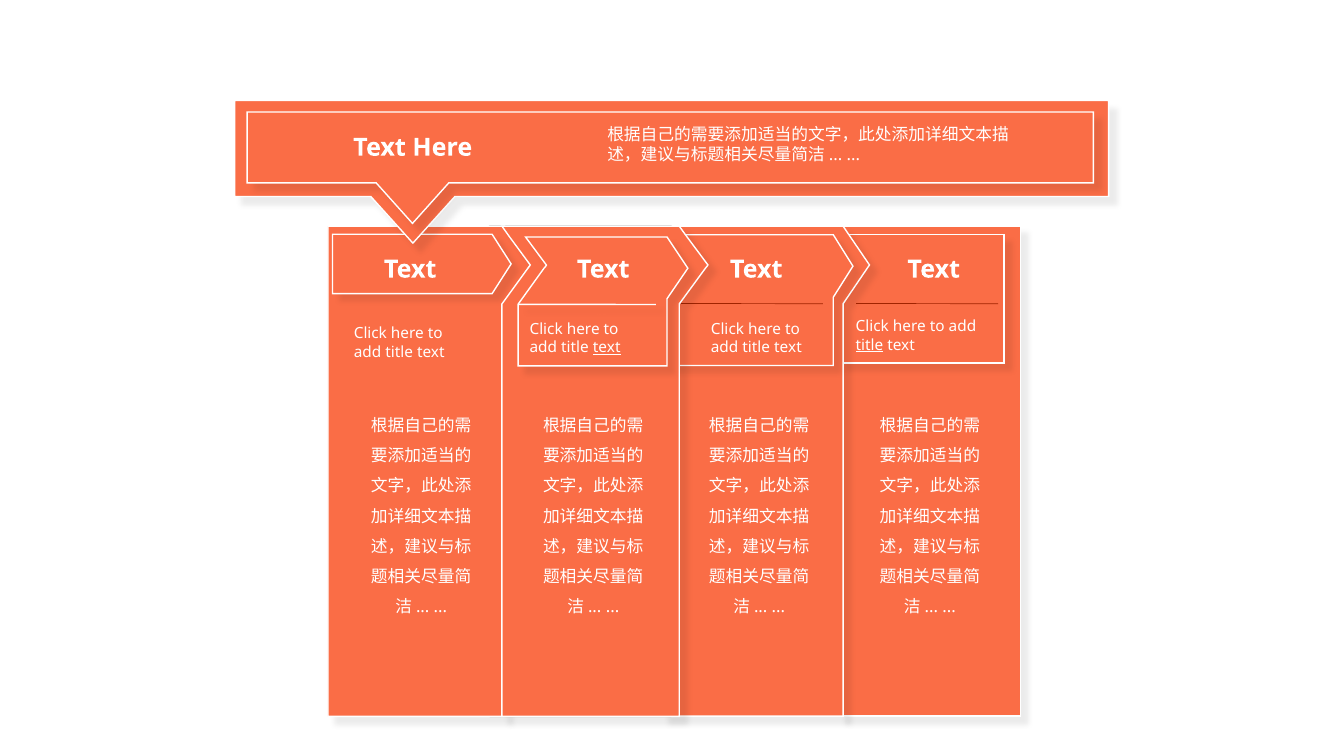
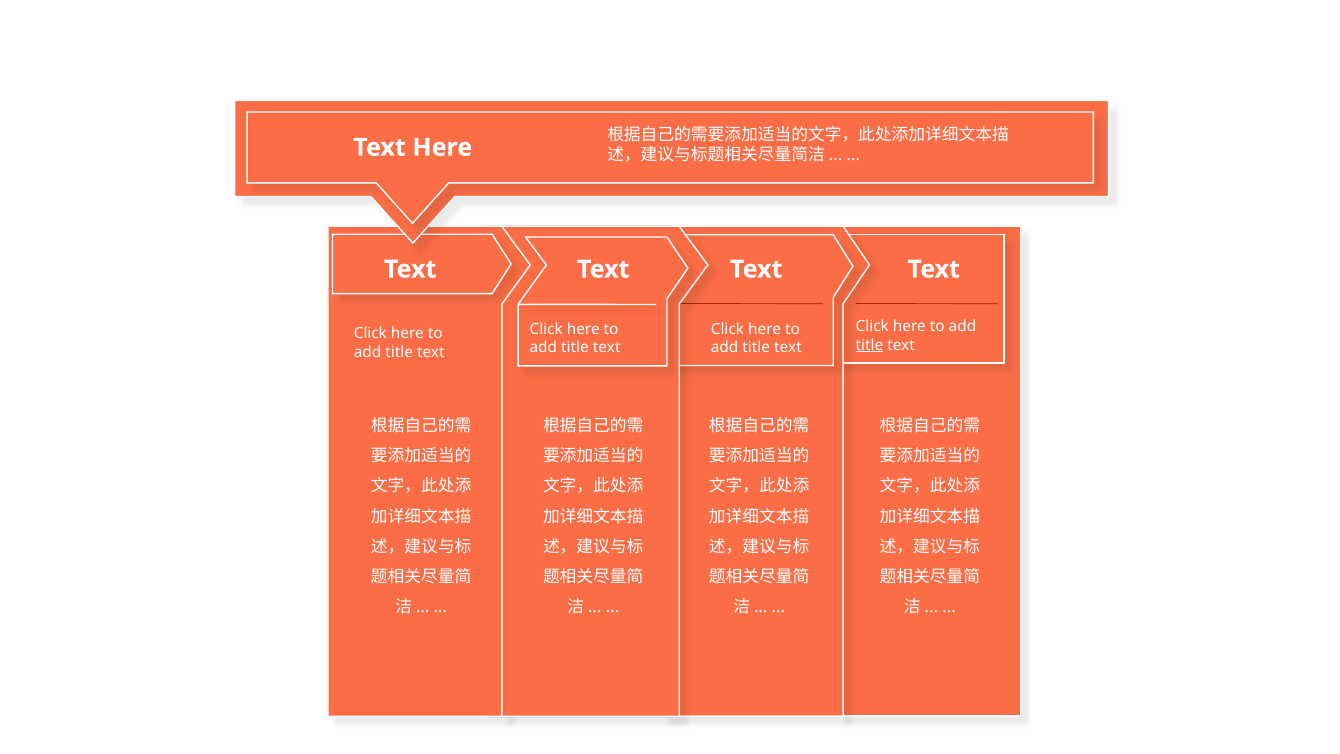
text at (607, 347) underline: present -> none
